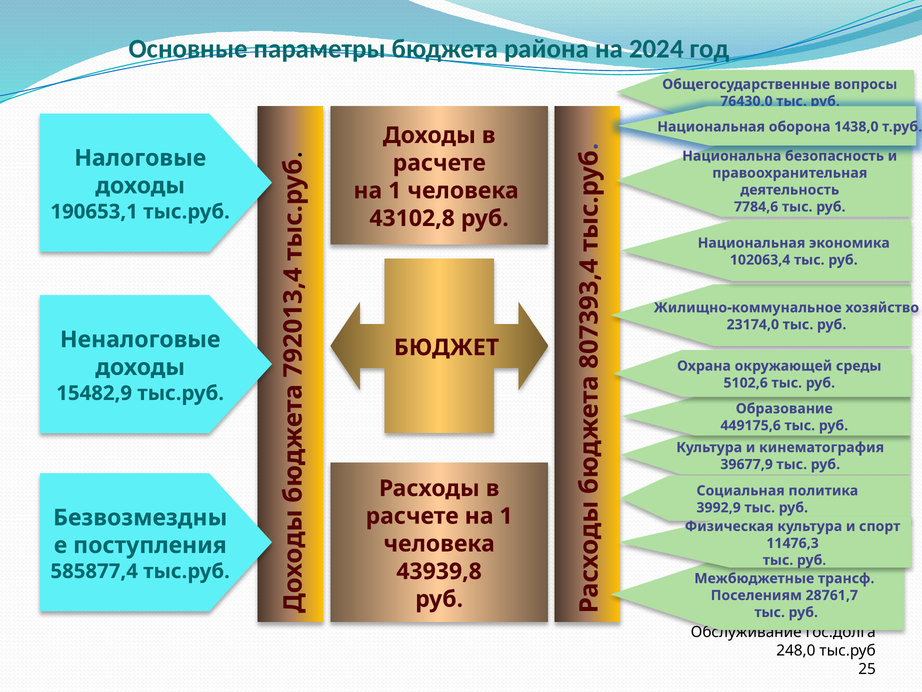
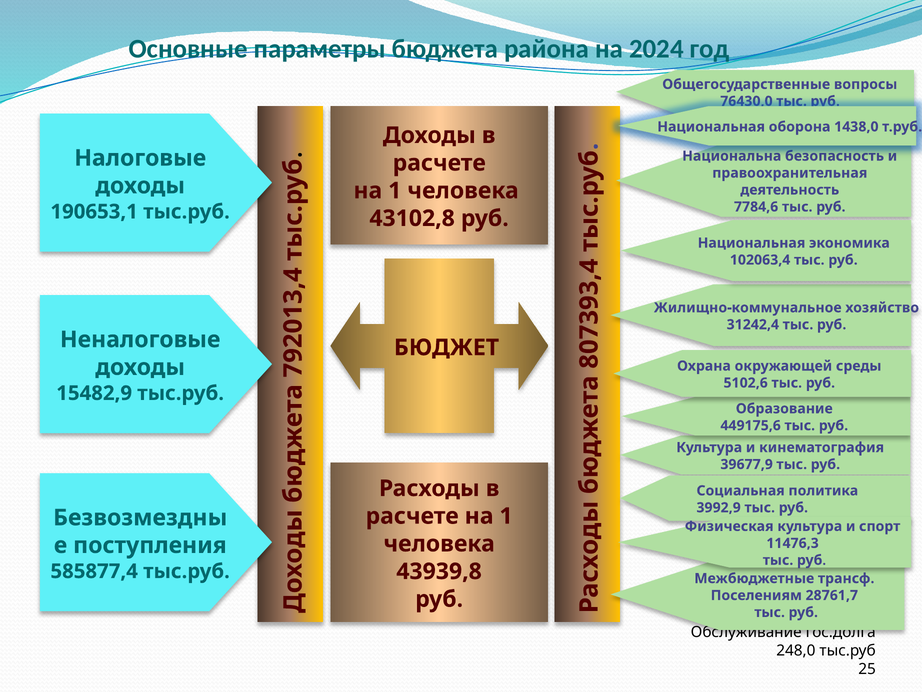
23174,0: 23174,0 -> 31242,4
